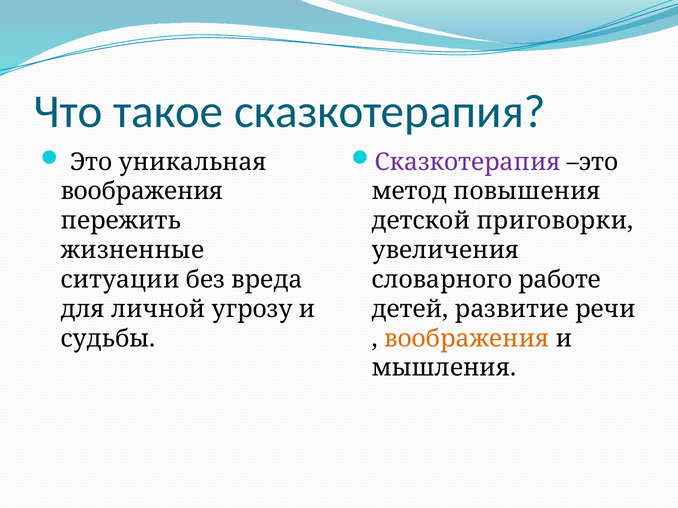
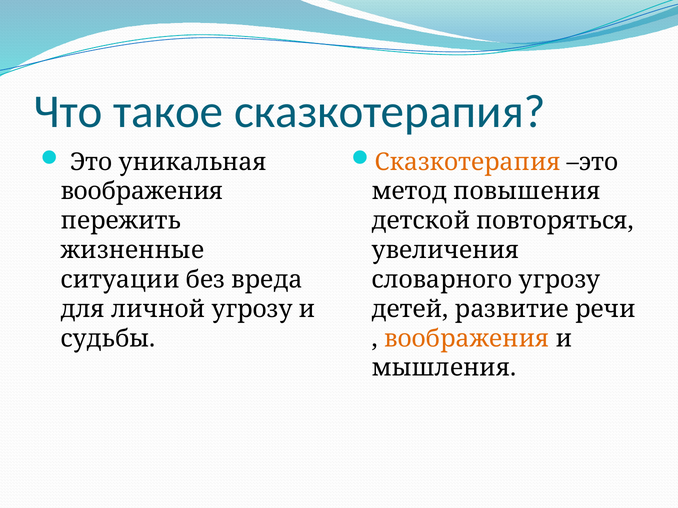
Сказкотерапия at (468, 162) colour: purple -> orange
приговорки: приговорки -> повторяться
словарного работе: работе -> угрозу
